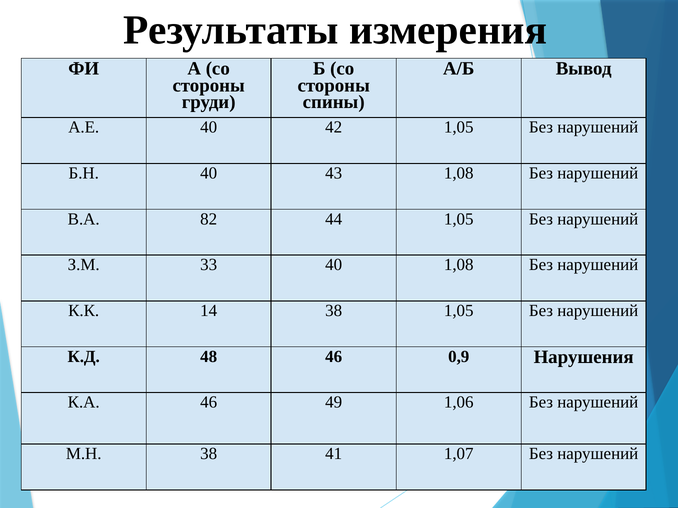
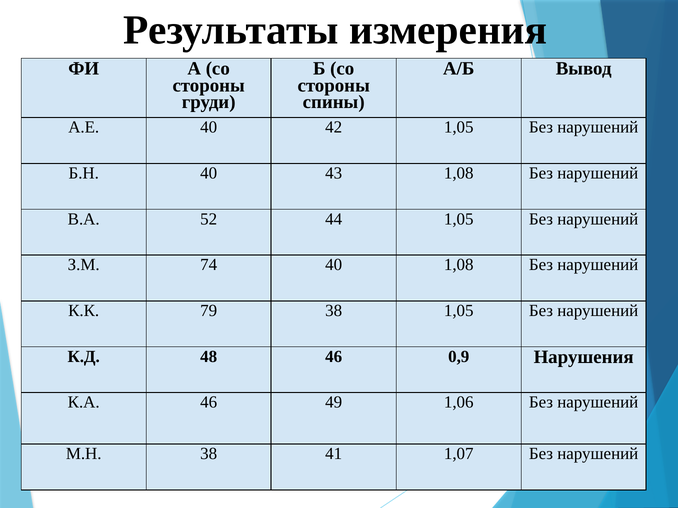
82: 82 -> 52
33: 33 -> 74
14: 14 -> 79
